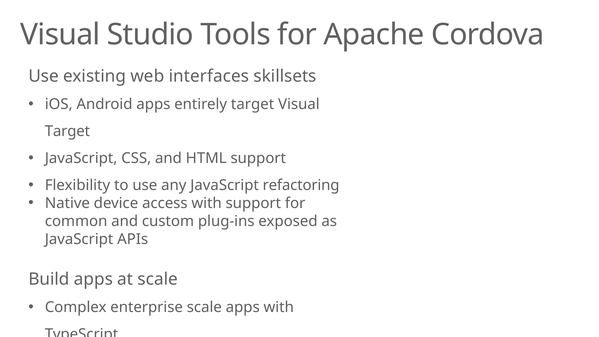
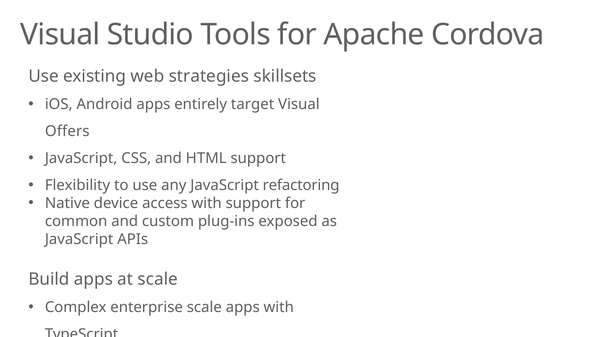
interfaces: interfaces -> strategies
Target at (67, 131): Target -> Offers
